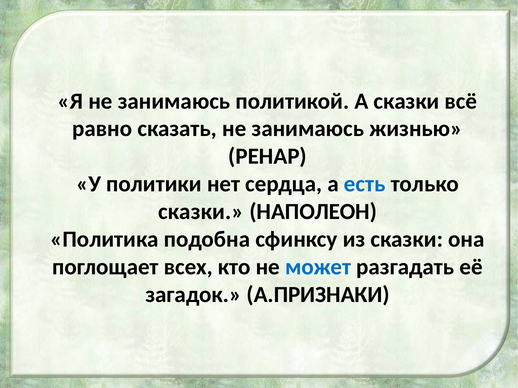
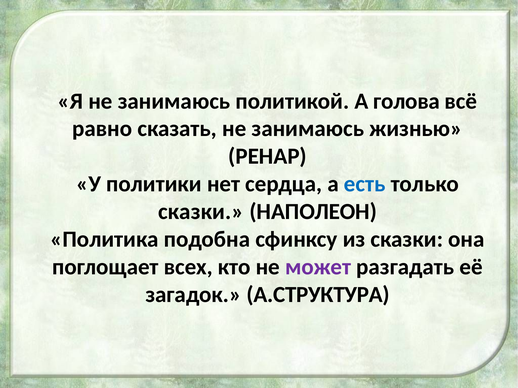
А сказки: сказки -> голова
может colour: blue -> purple
А.ПРИЗНАКИ: А.ПРИЗНАКИ -> А.СТРУКТУРА
